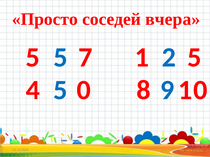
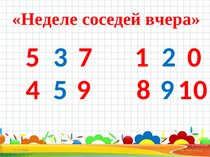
Просто: Просто -> Неделе
5 5: 5 -> 3
2 5: 5 -> 0
5 0: 0 -> 9
